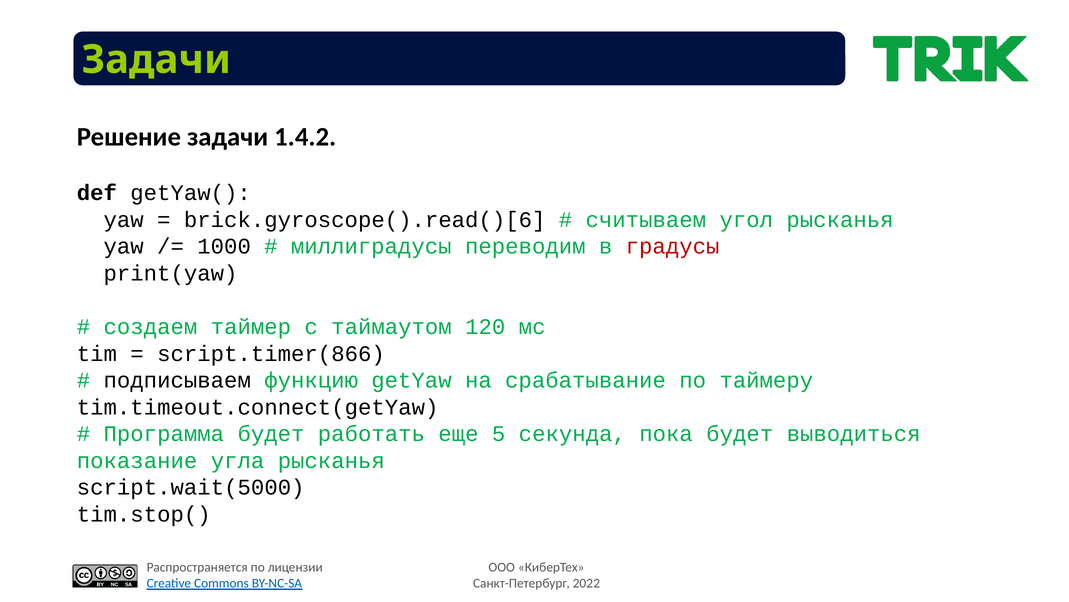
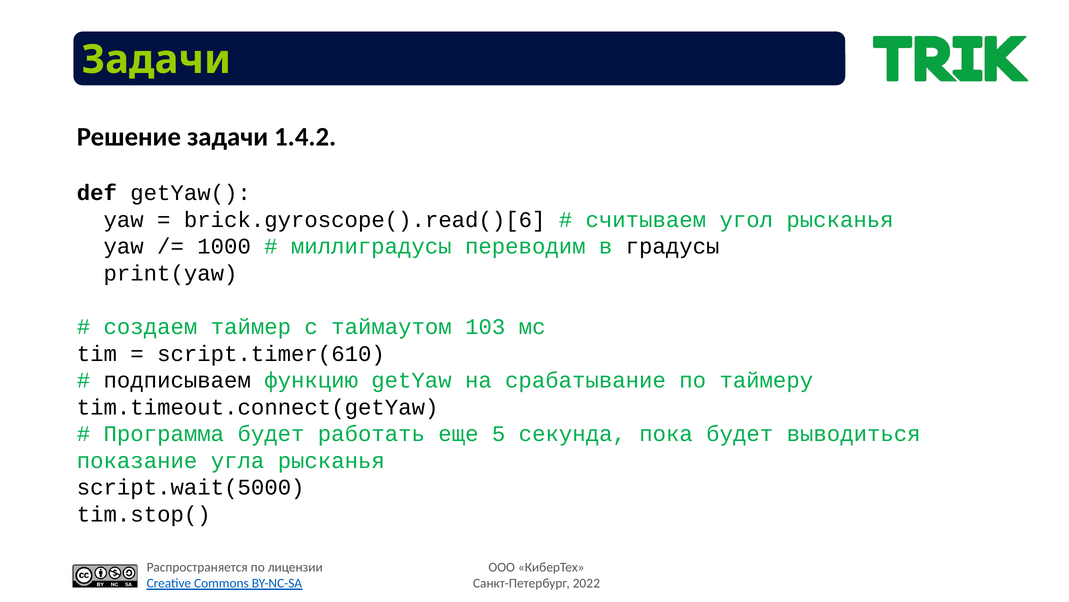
градусы colour: red -> black
120: 120 -> 103
script.timer(866: script.timer(866 -> script.timer(610
